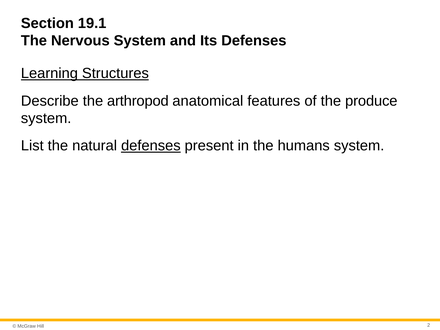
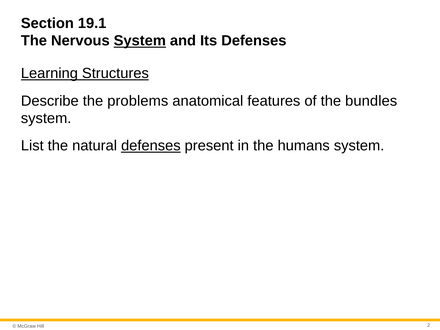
System at (140, 41) underline: none -> present
arthropod: arthropod -> problems
produce: produce -> bundles
